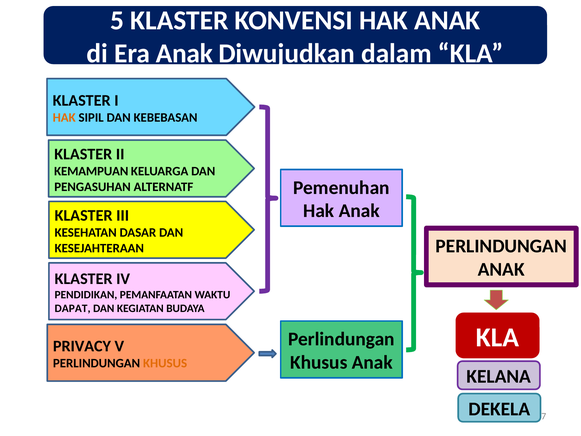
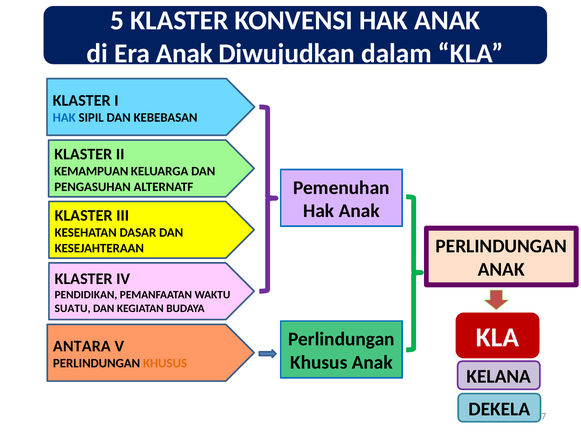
HAK at (64, 117) colour: orange -> blue
DAPAT: DAPAT -> SUATU
PRIVACY: PRIVACY -> ANTARA
